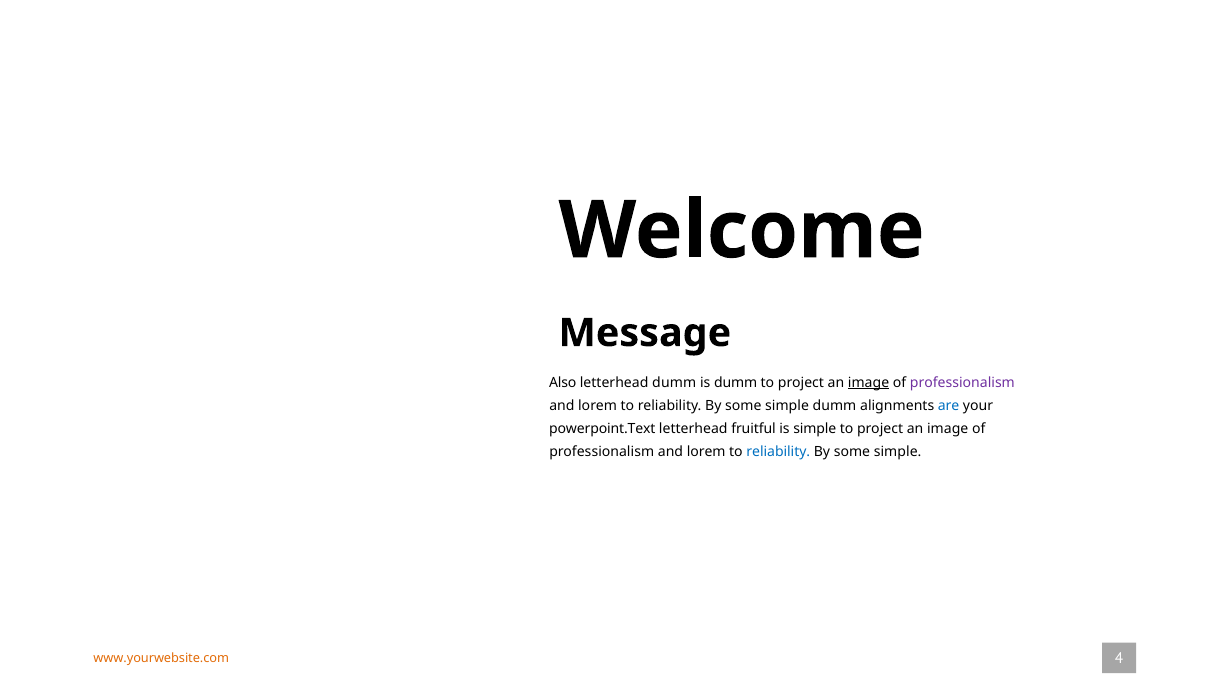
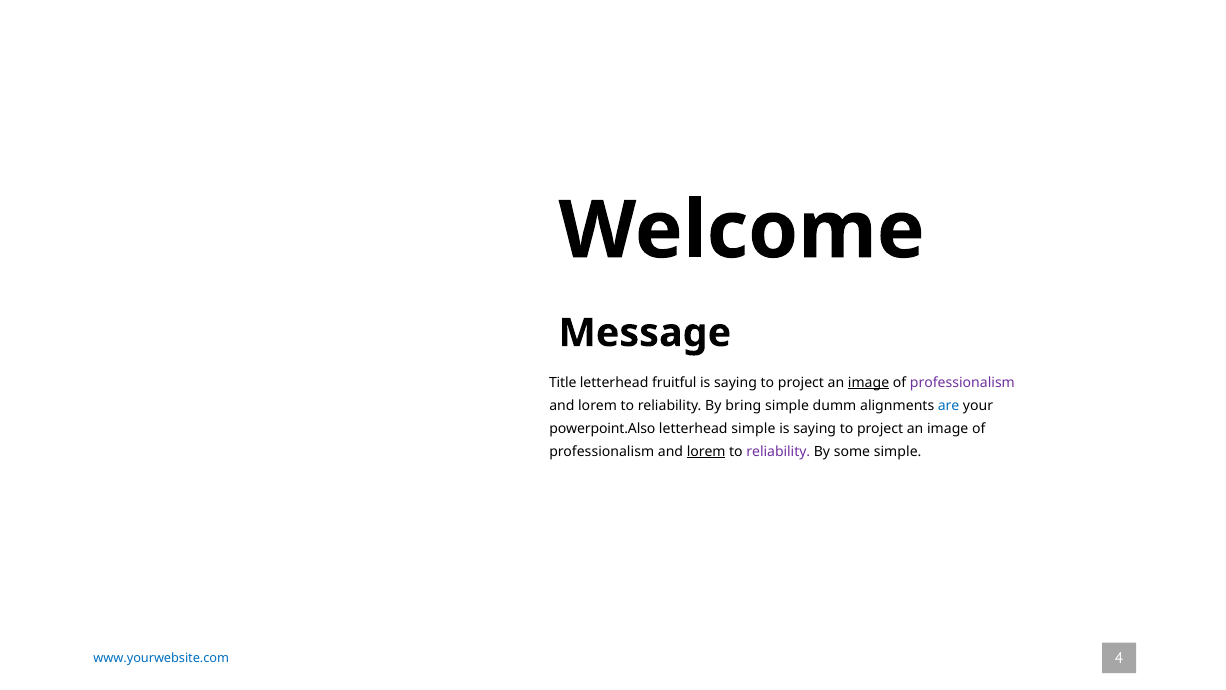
Also: Also -> Title
letterhead dumm: dumm -> fruitful
dumm at (736, 383): dumm -> saying
some at (743, 406): some -> bring
powerpoint.Text: powerpoint.Text -> powerpoint.Also
letterhead fruitful: fruitful -> simple
simple at (815, 429): simple -> saying
lorem at (706, 451) underline: none -> present
reliability at (778, 451) colour: blue -> purple
www.yourwebsite.com colour: orange -> blue
